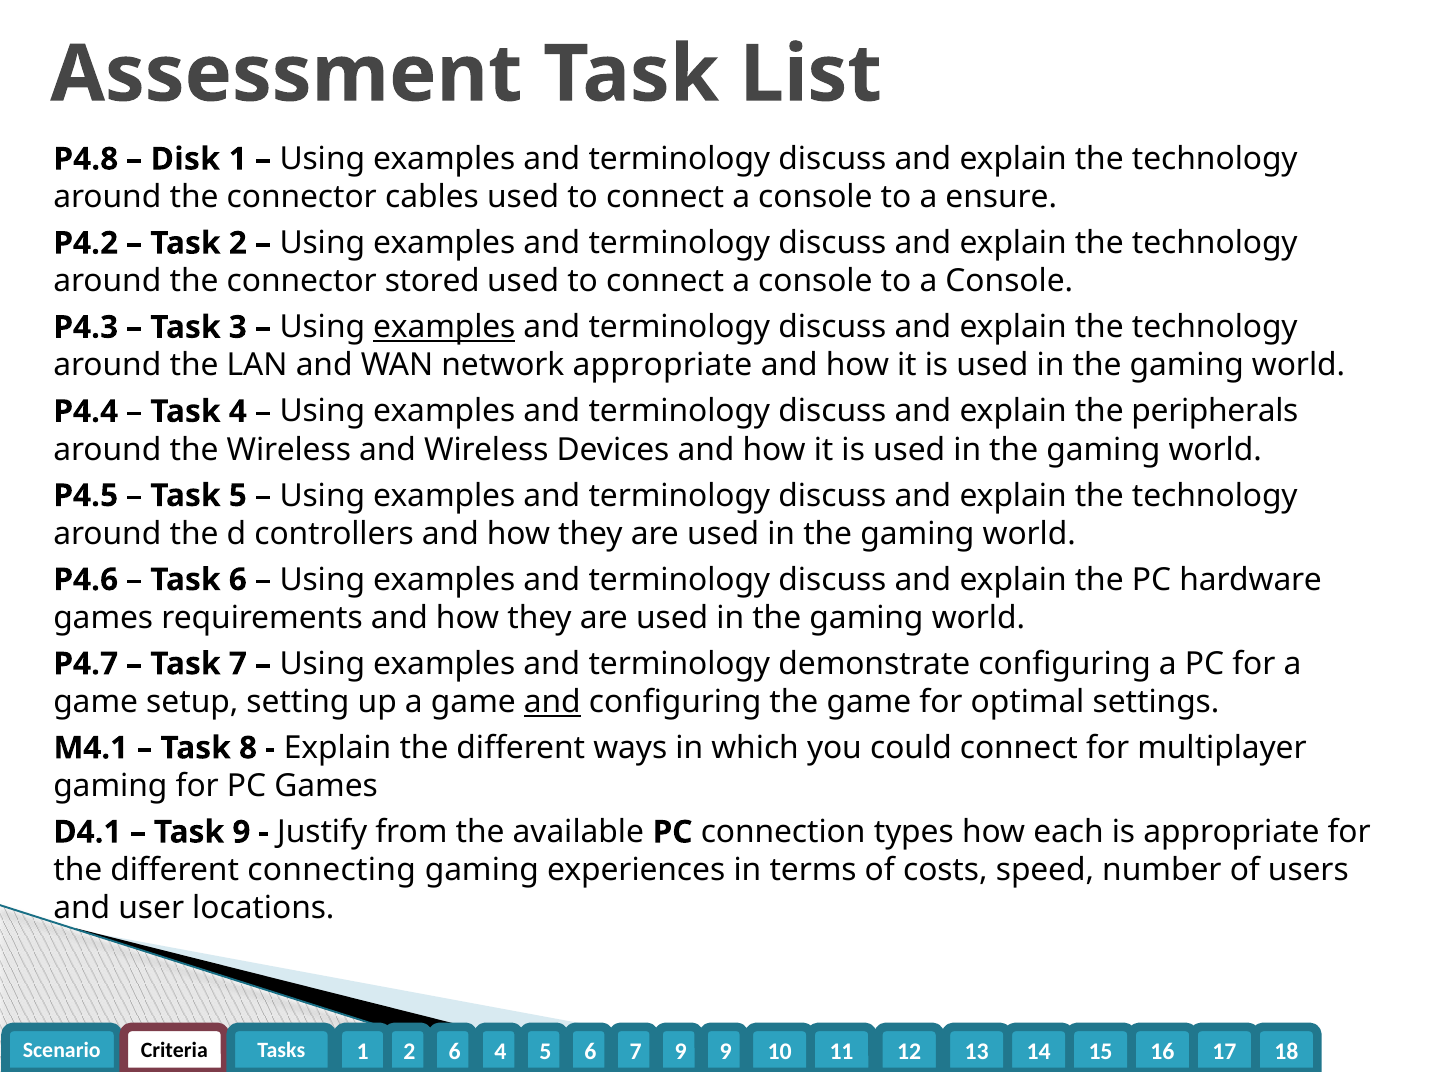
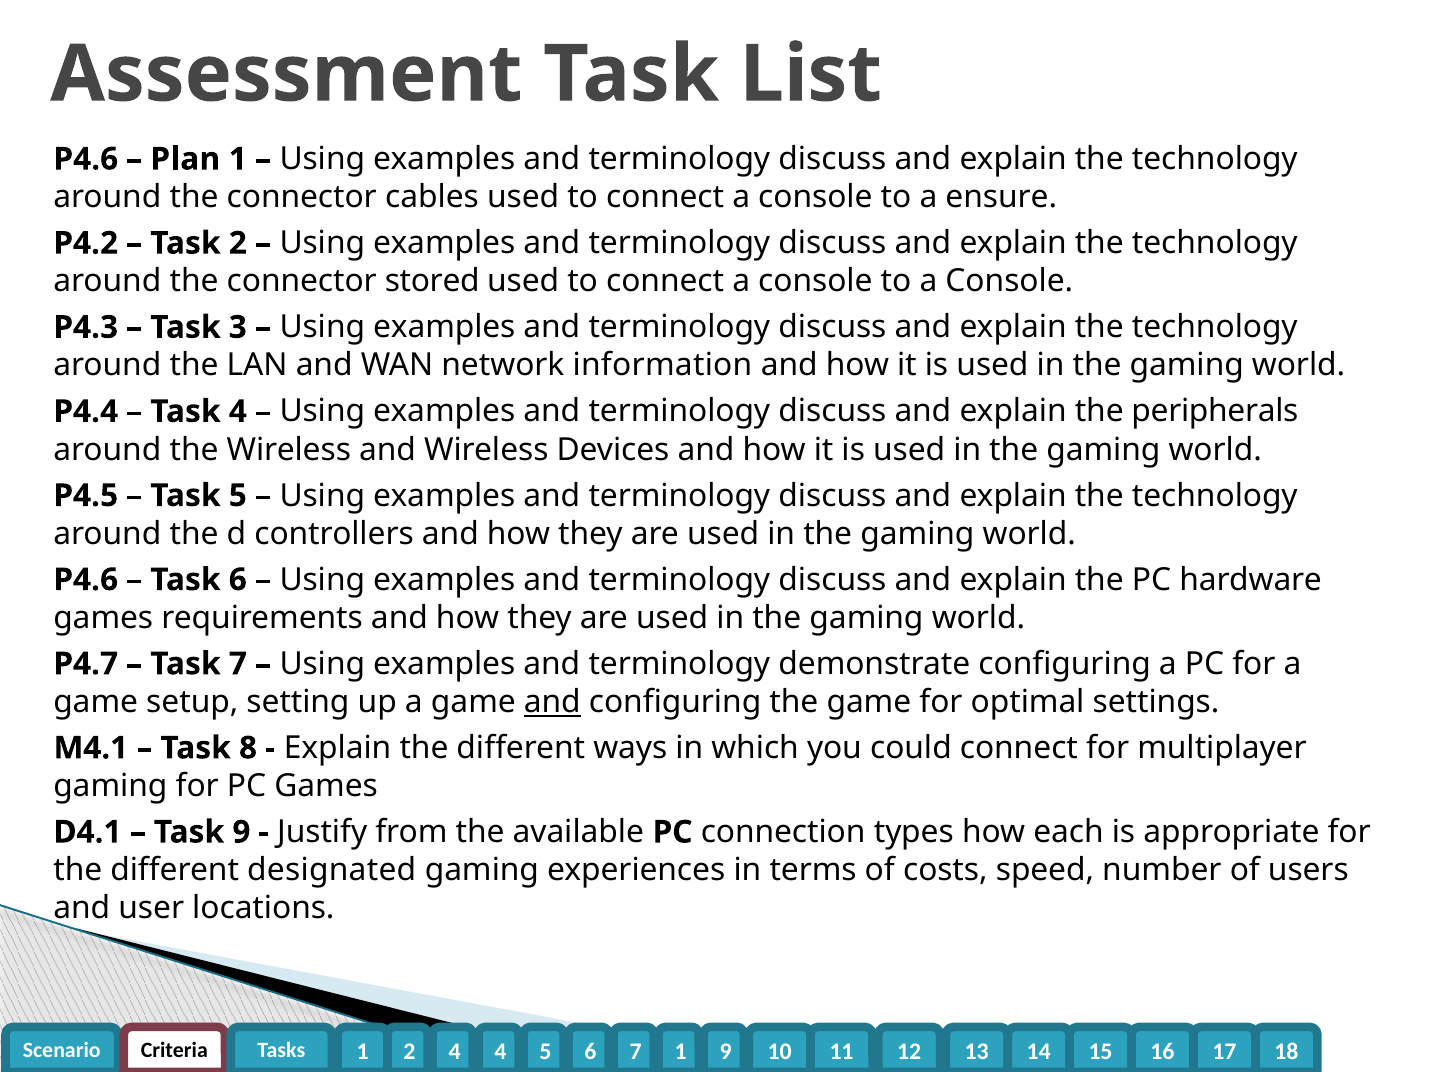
P4.8 at (86, 159): P4.8 -> P4.6
Disk: Disk -> Plan
examples at (444, 327) underline: present -> none
network appropriate: appropriate -> information
connecting: connecting -> designated
2 6: 6 -> 4
7 9: 9 -> 1
